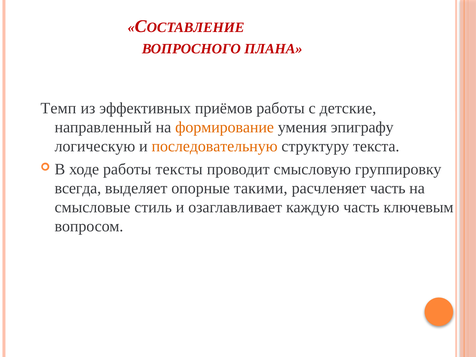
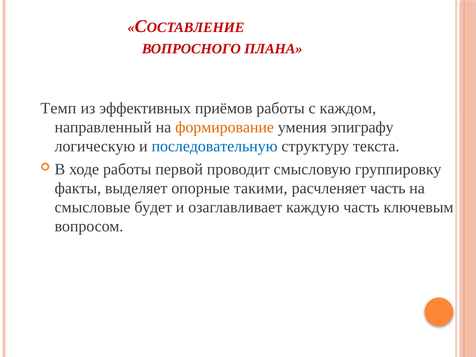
детские: детские -> каждом
последовательную colour: orange -> blue
тексты: тексты -> первой
всегда: всегда -> факты
стиль: стиль -> будет
